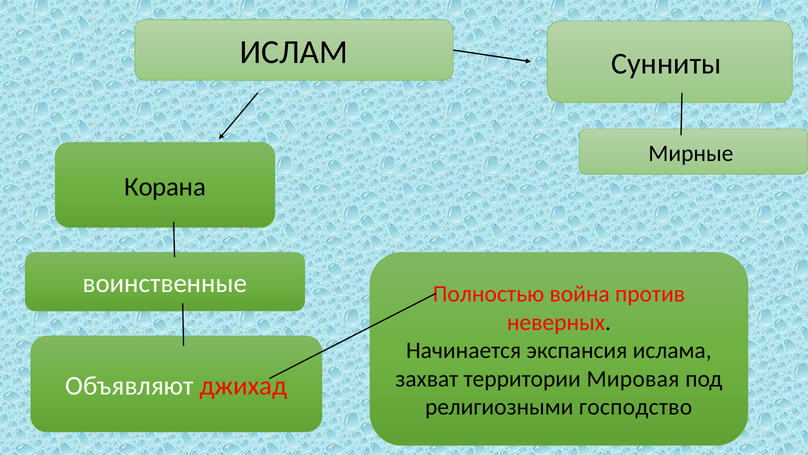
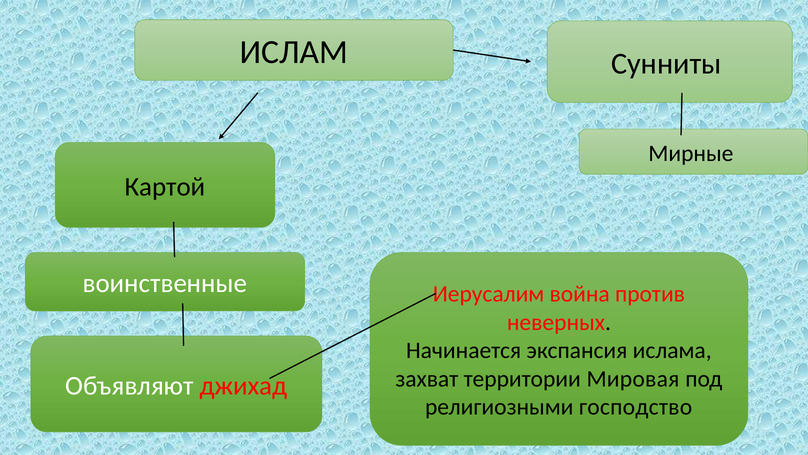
Корана: Корана -> Картой
Полностью: Полностью -> Иерусалим
